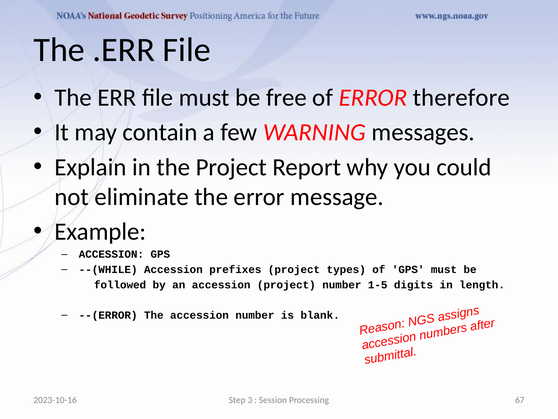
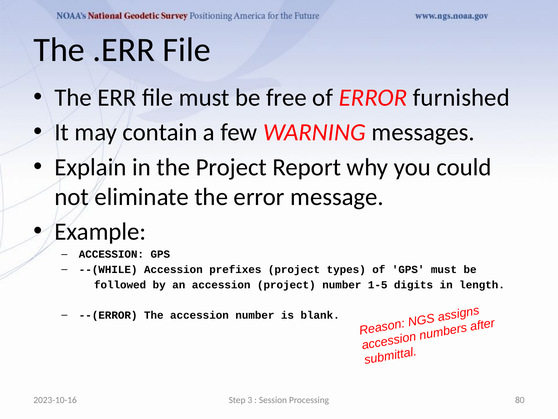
therefore: therefore -> furnished
67: 67 -> 80
